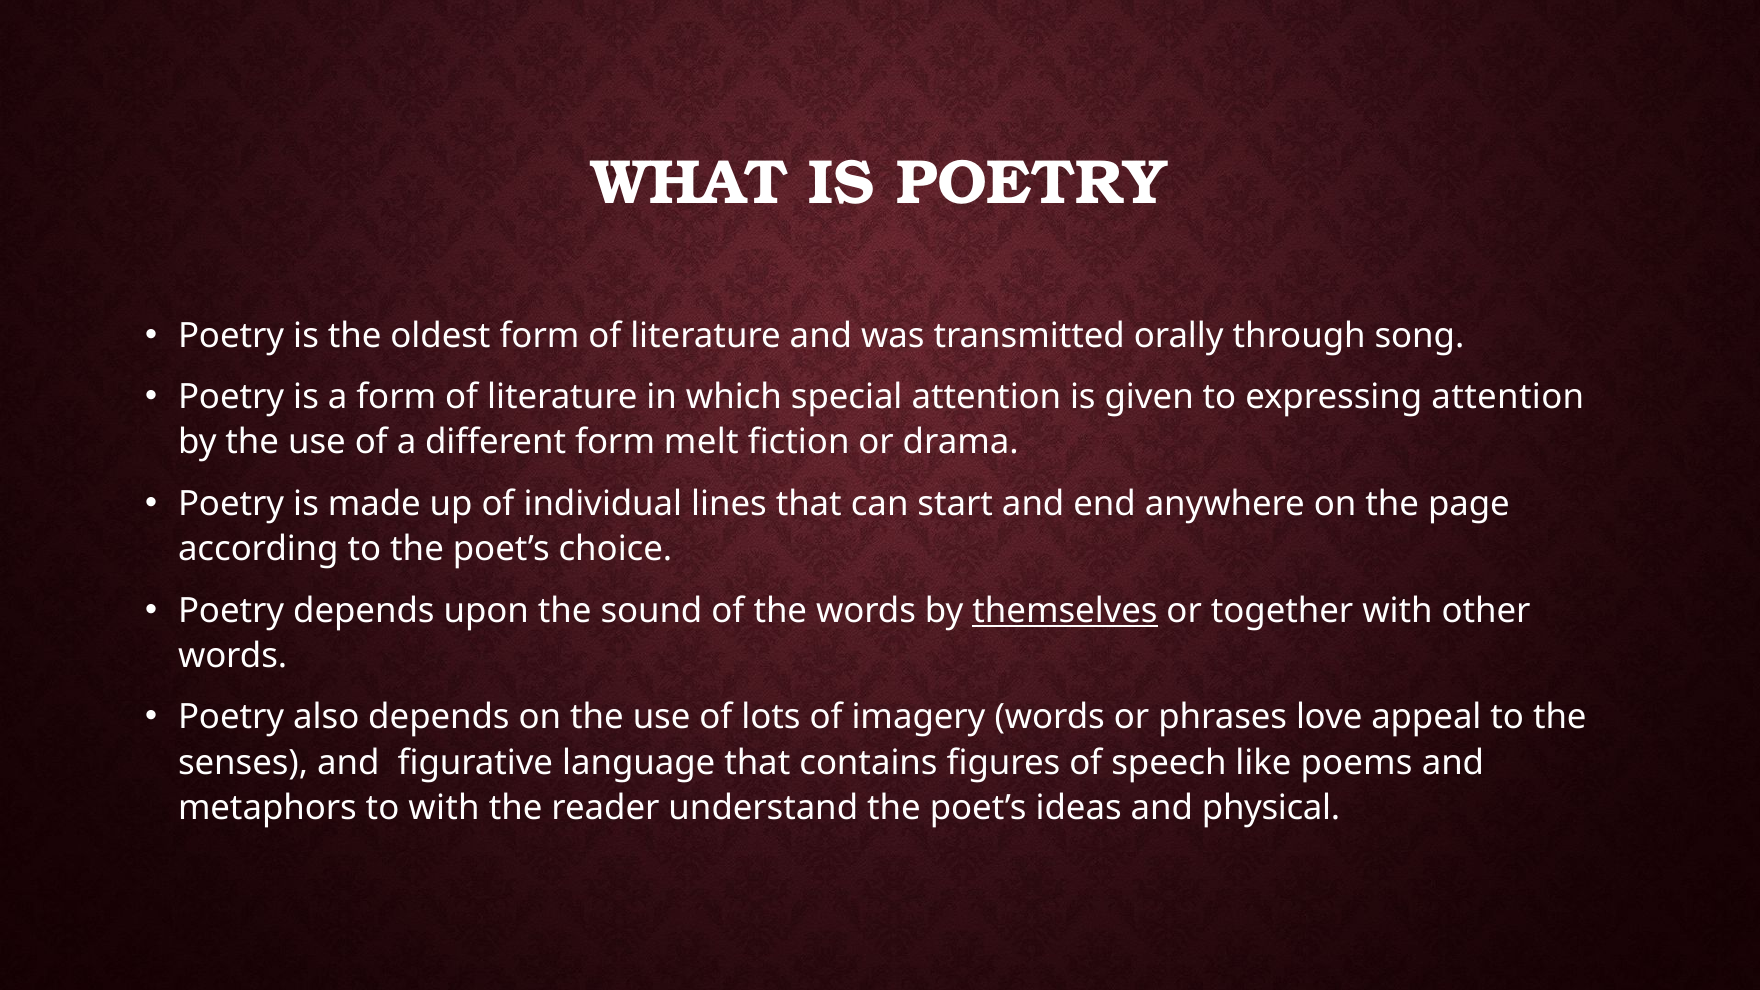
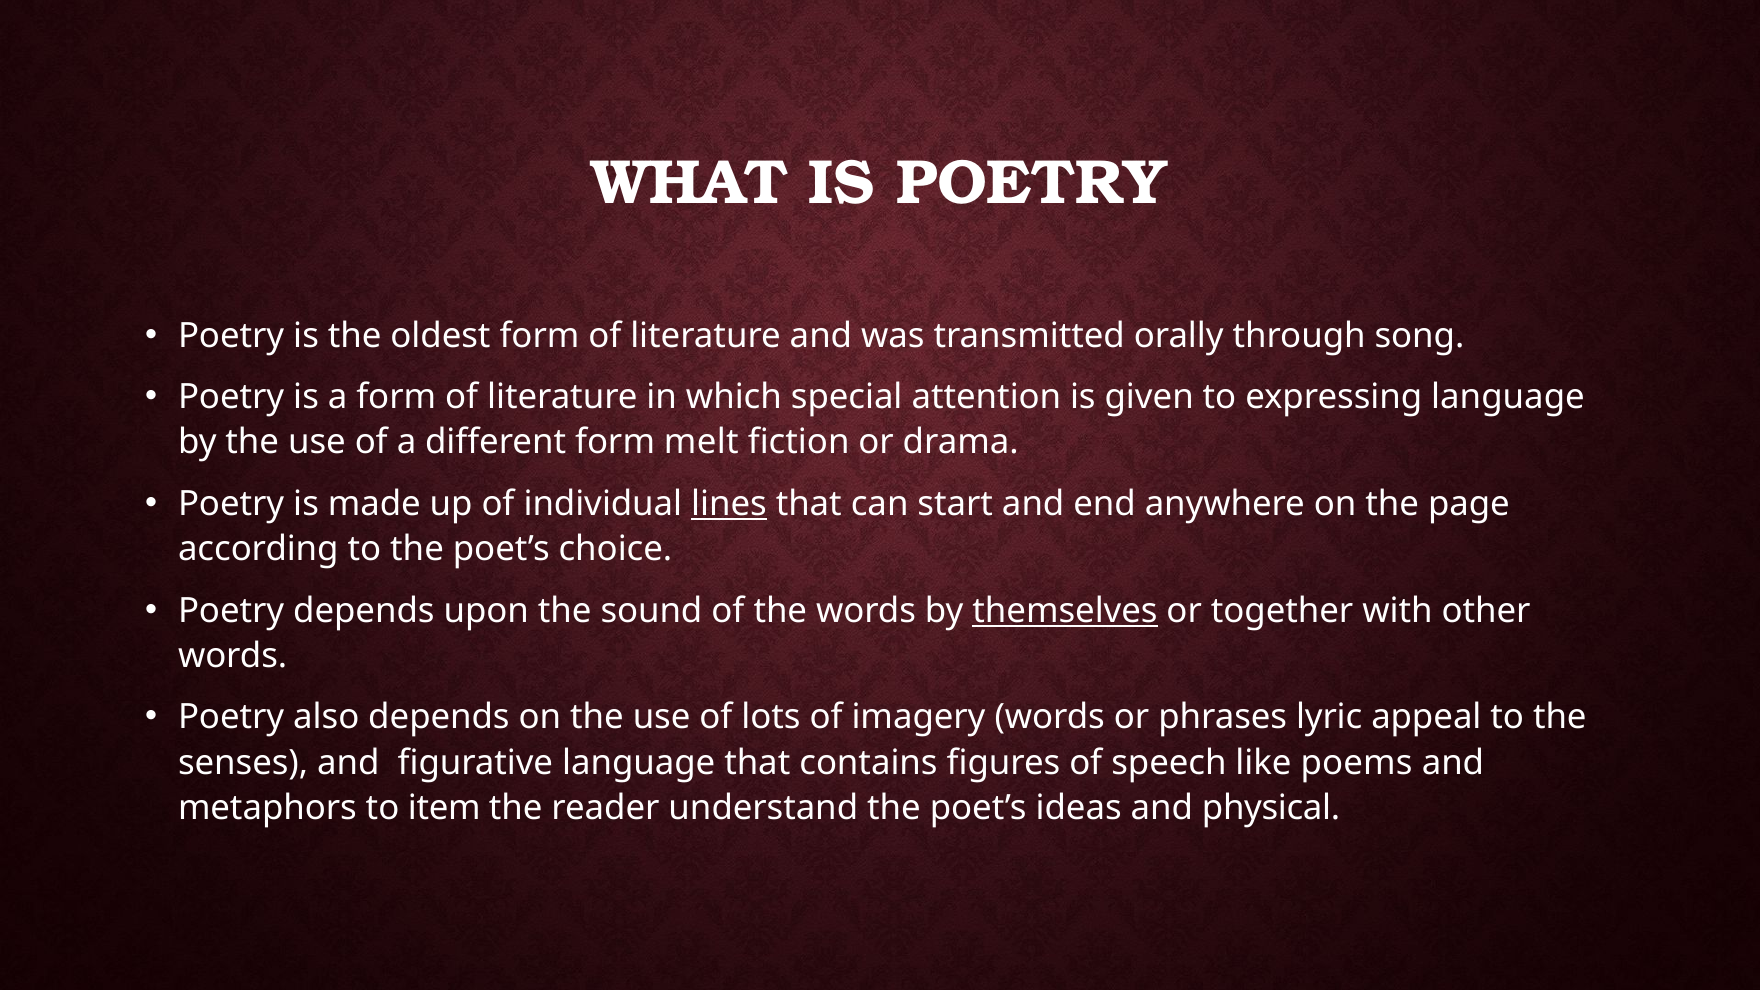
expressing attention: attention -> language
lines underline: none -> present
love: love -> lyric
to with: with -> item
